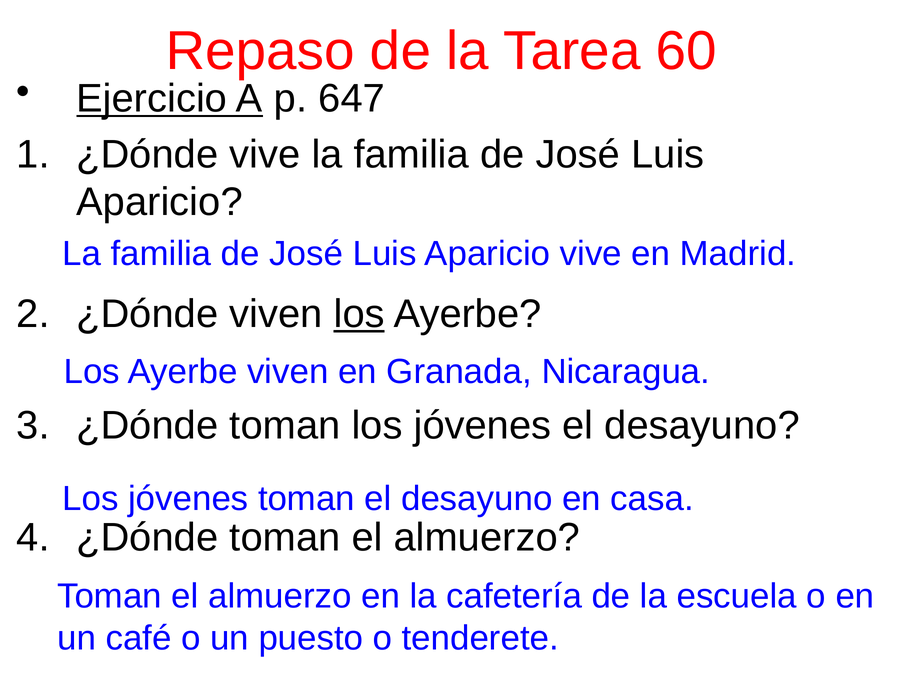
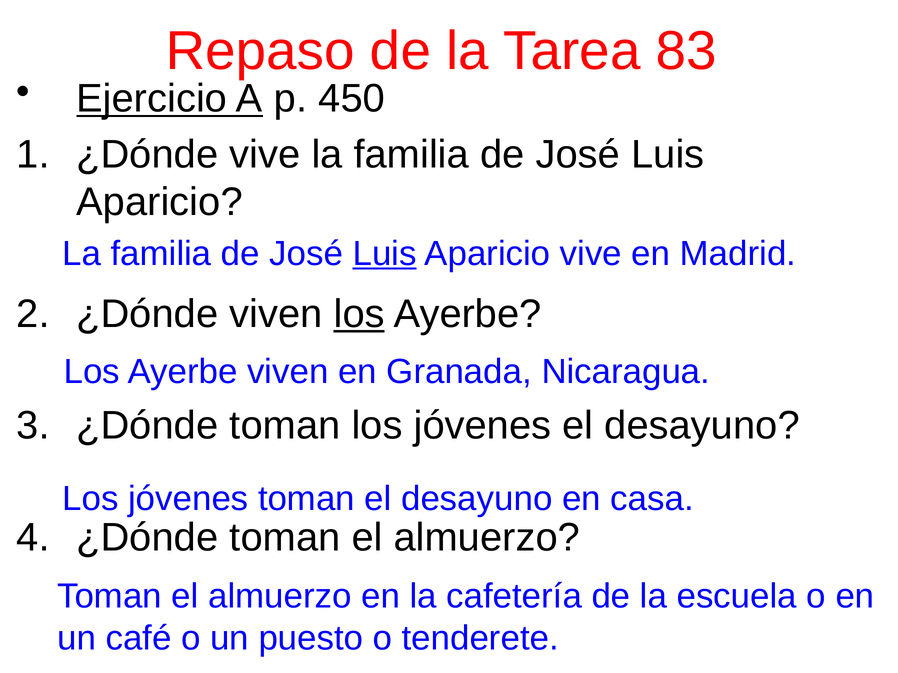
60: 60 -> 83
647: 647 -> 450
Luis at (385, 254) underline: none -> present
